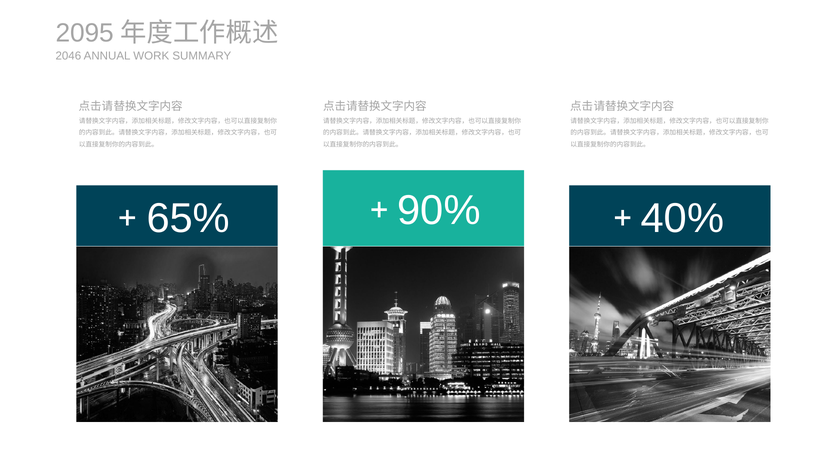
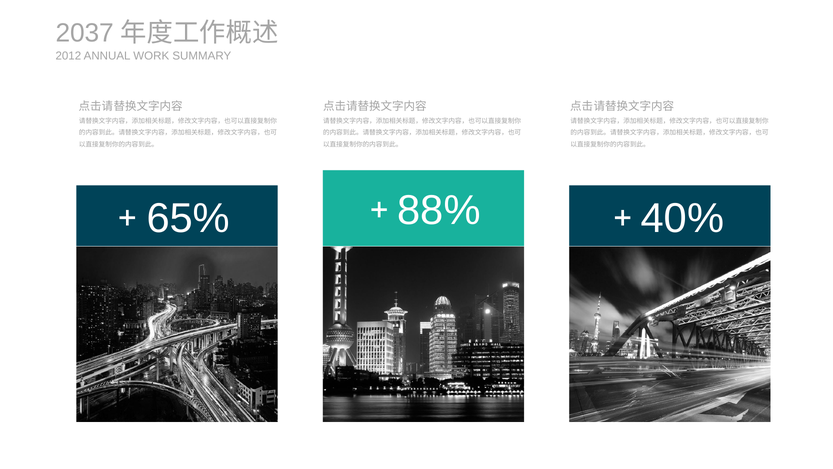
2095: 2095 -> 2037
2046: 2046 -> 2012
90%: 90% -> 88%
